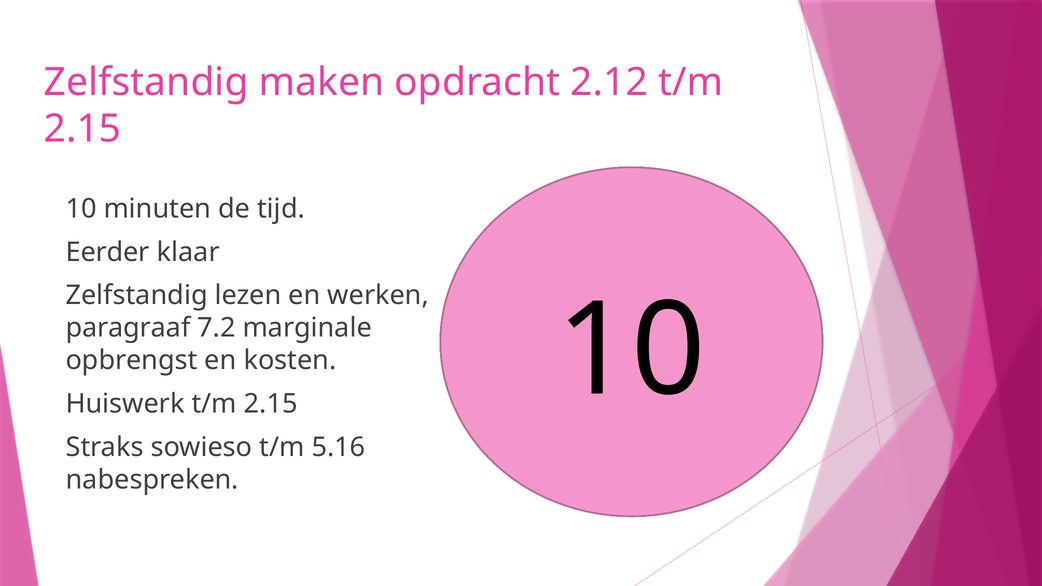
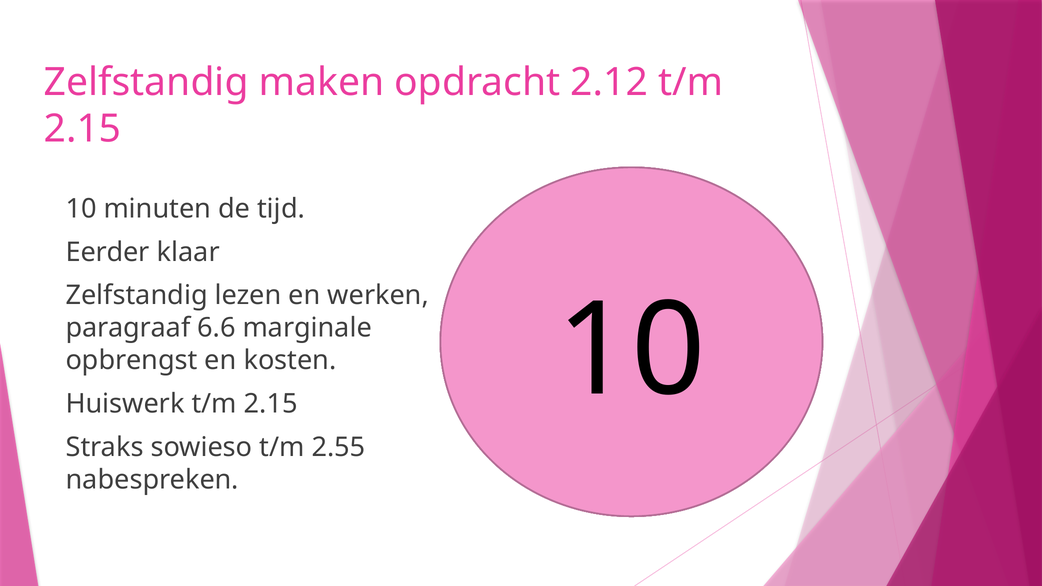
7.2: 7.2 -> 6.6
5.16: 5.16 -> 2.55
